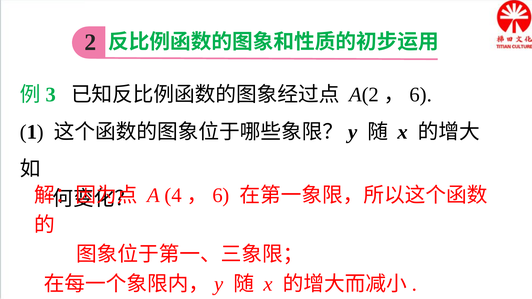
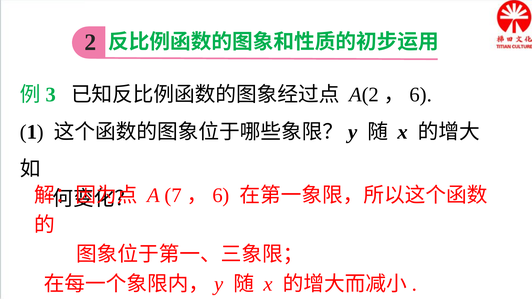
4: 4 -> 7
